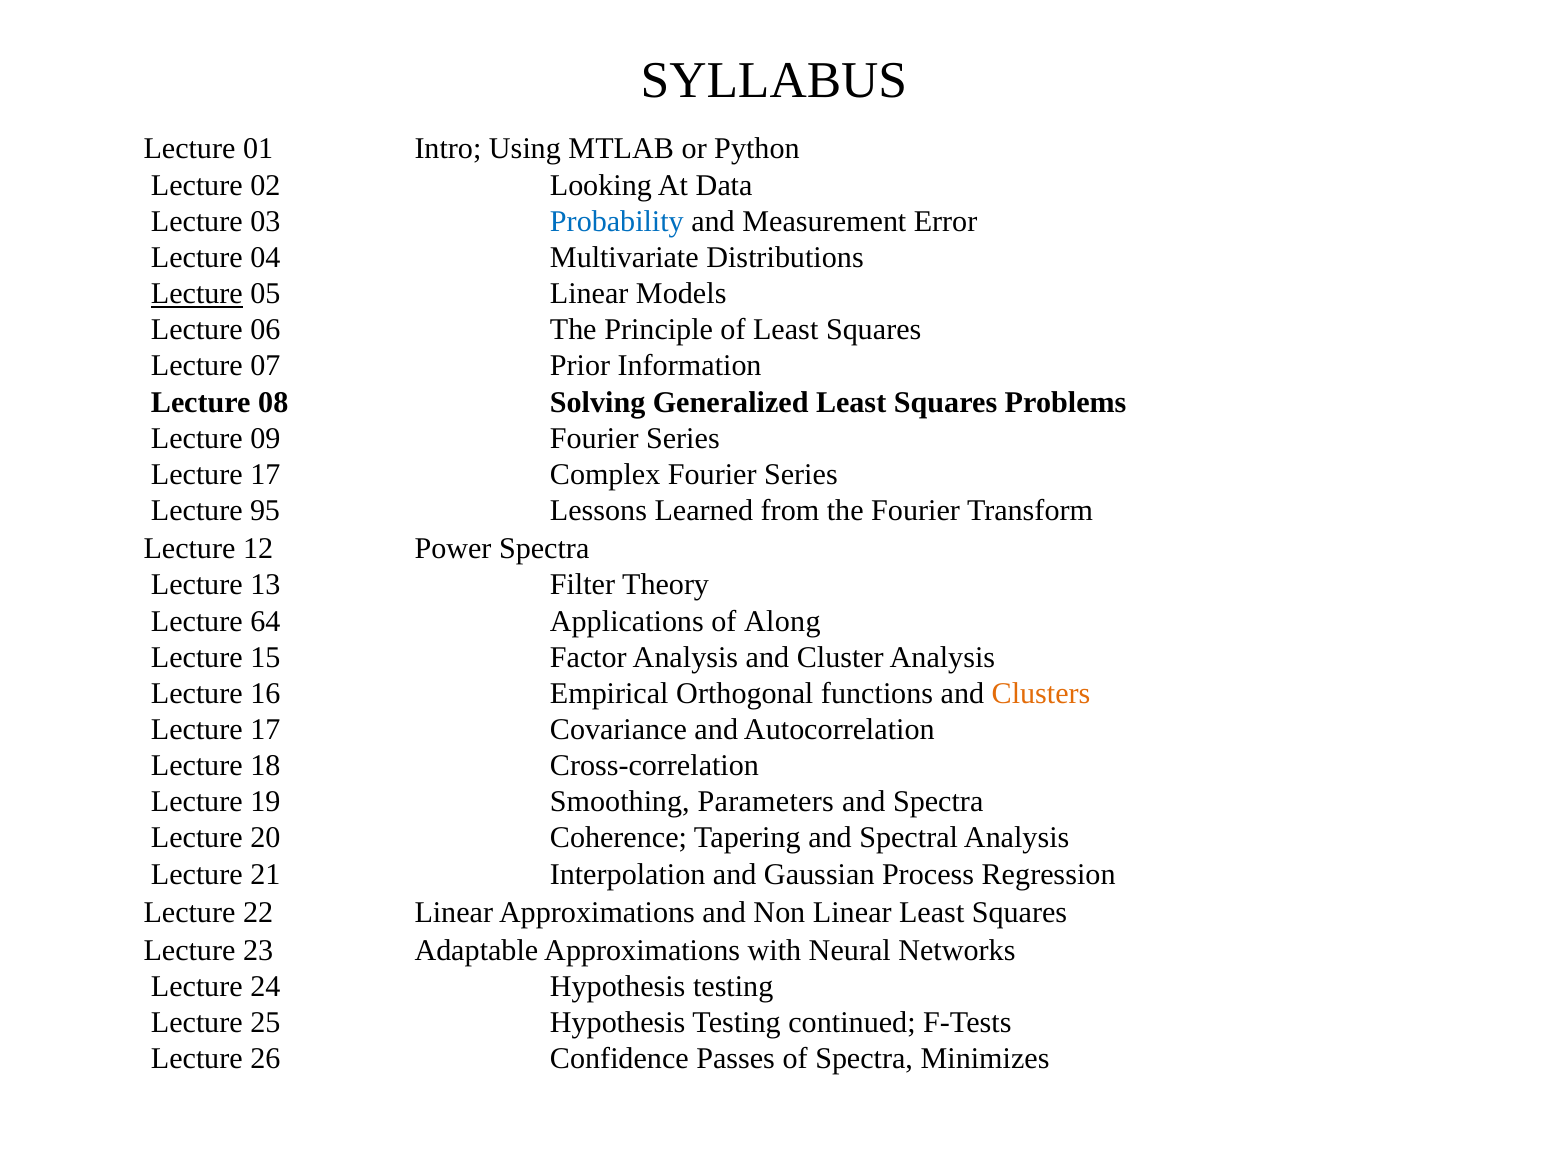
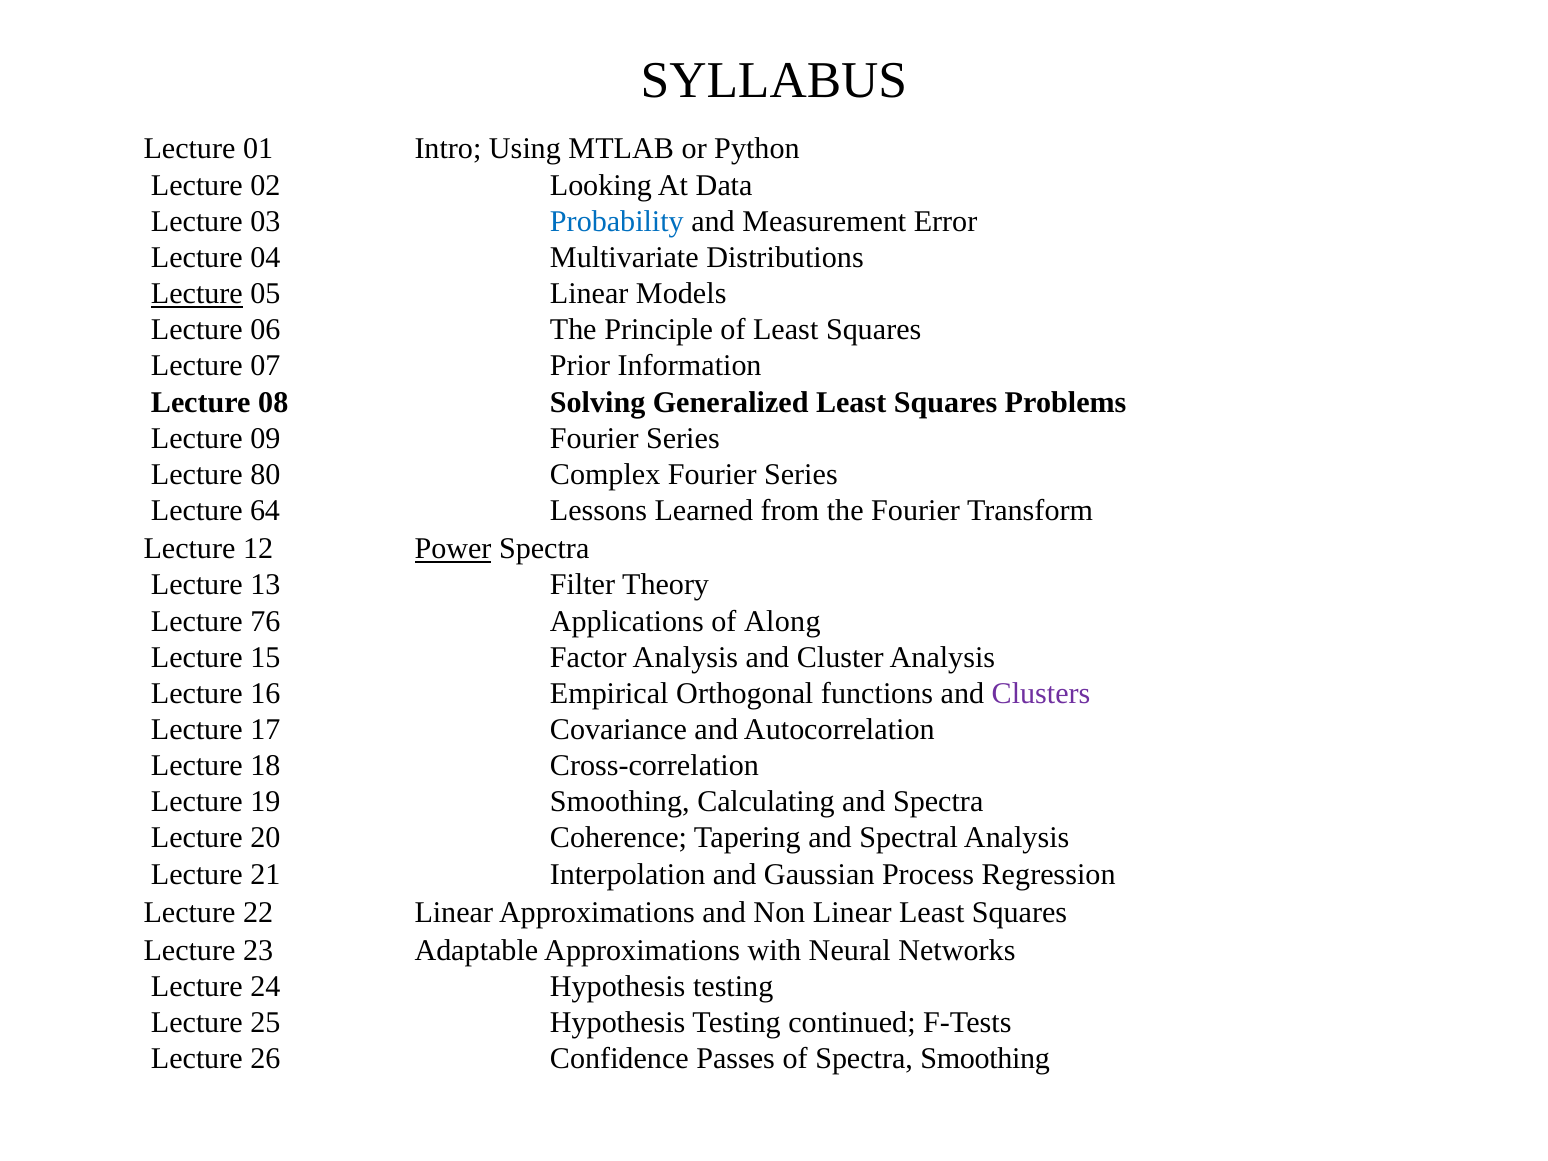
17 at (265, 474): 17 -> 80
95: 95 -> 64
Power underline: none -> present
64: 64 -> 76
Clusters colour: orange -> purple
Parameters: Parameters -> Calculating
Spectra Minimizes: Minimizes -> Smoothing
